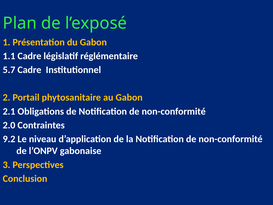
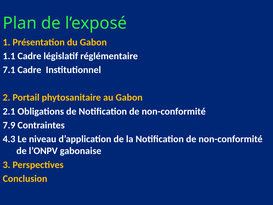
5.7: 5.7 -> 7.1
2.0: 2.0 -> 7.9
9.2: 9.2 -> 4.3
